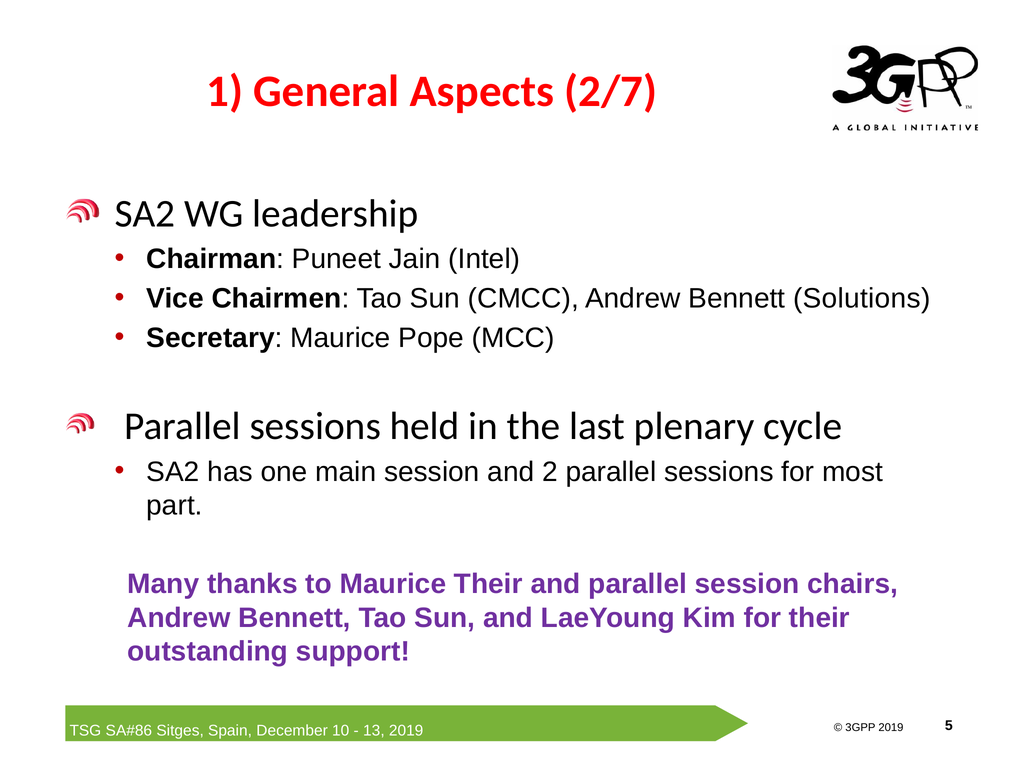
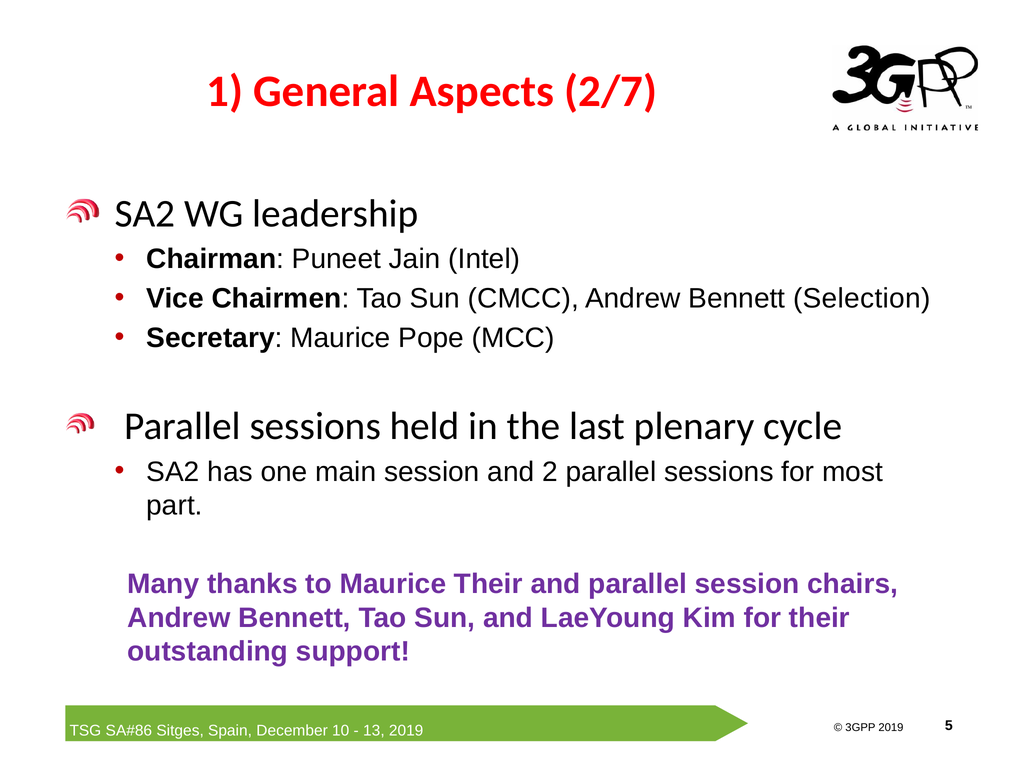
Solutions: Solutions -> Selection
